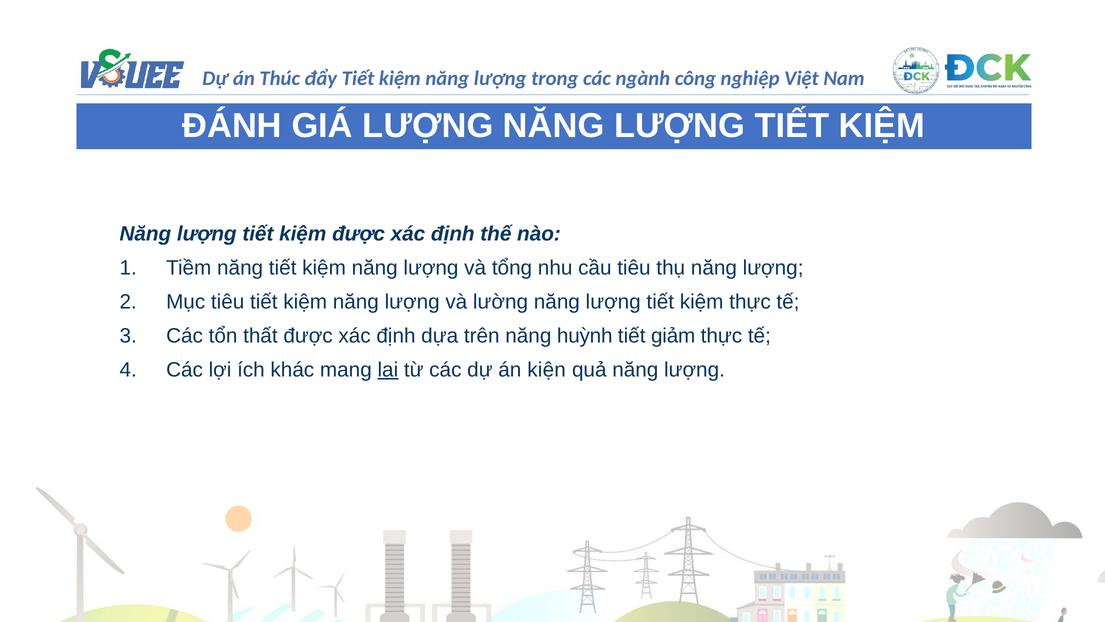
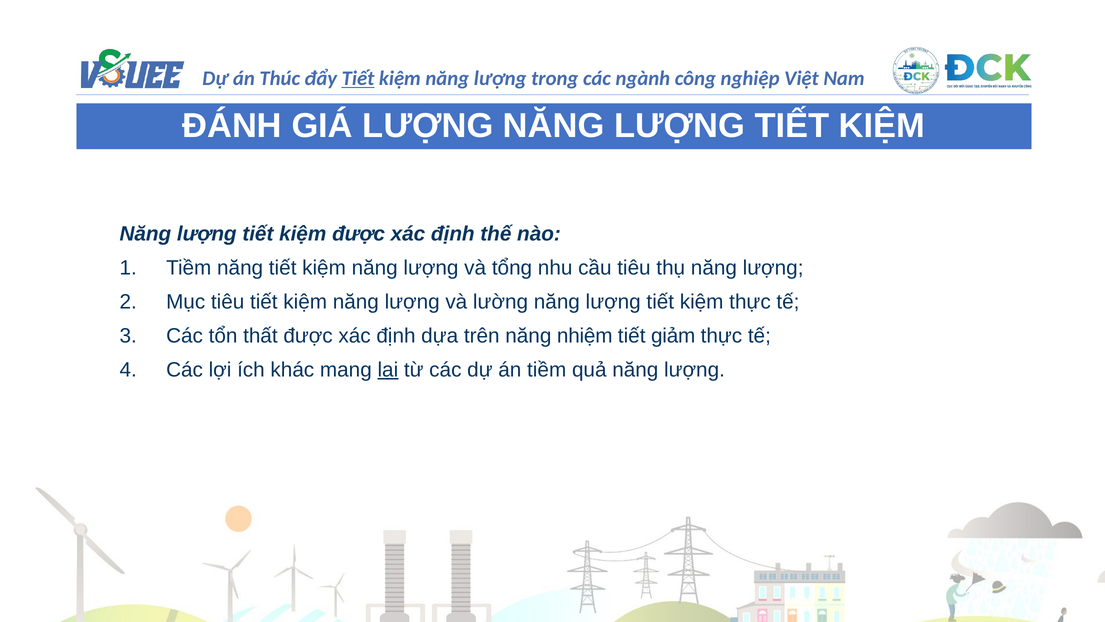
Tiết at (358, 78) underline: none -> present
huỳnh: huỳnh -> nhiệm
án kiện: kiện -> tiềm
